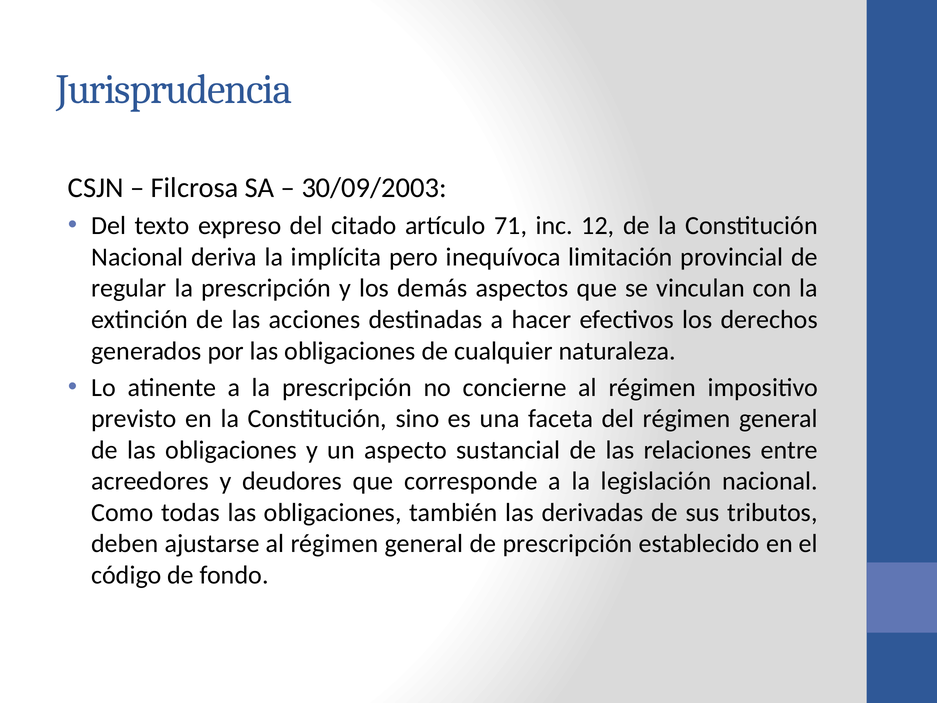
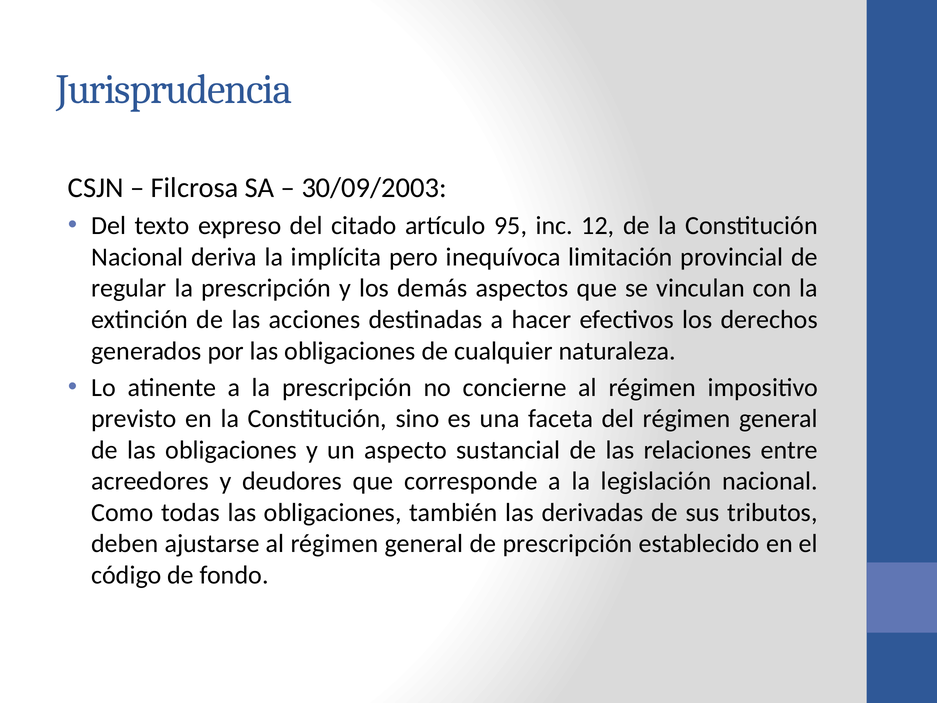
71: 71 -> 95
